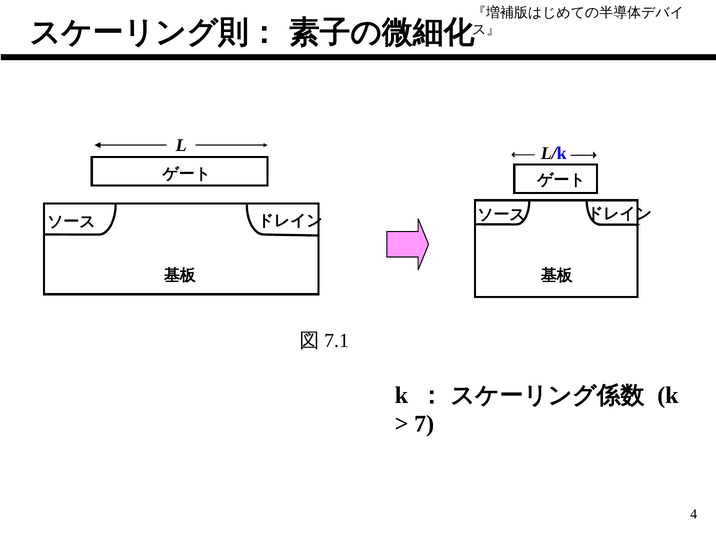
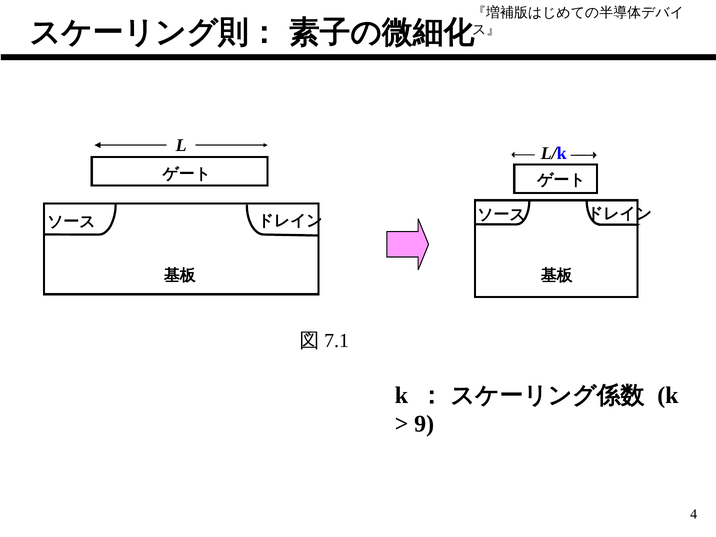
7: 7 -> 9
